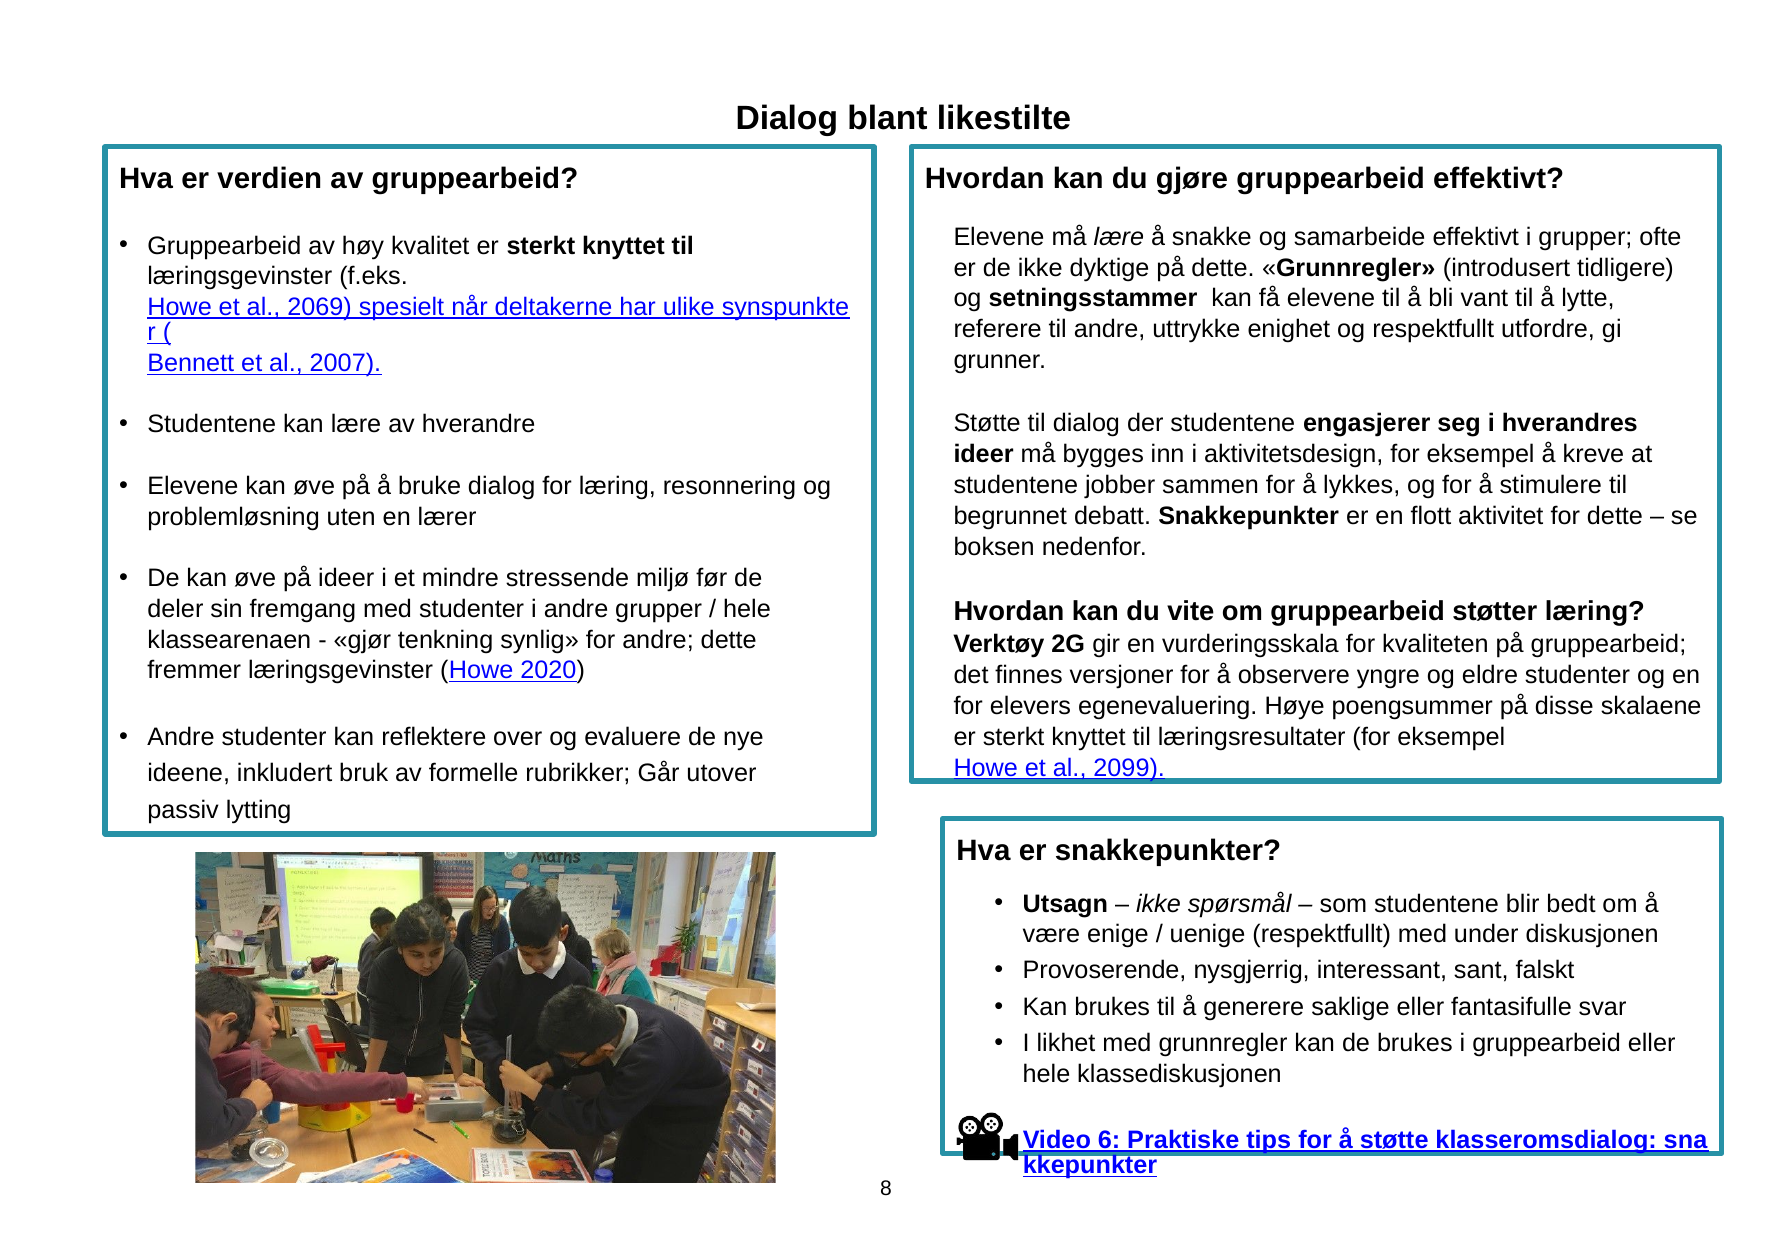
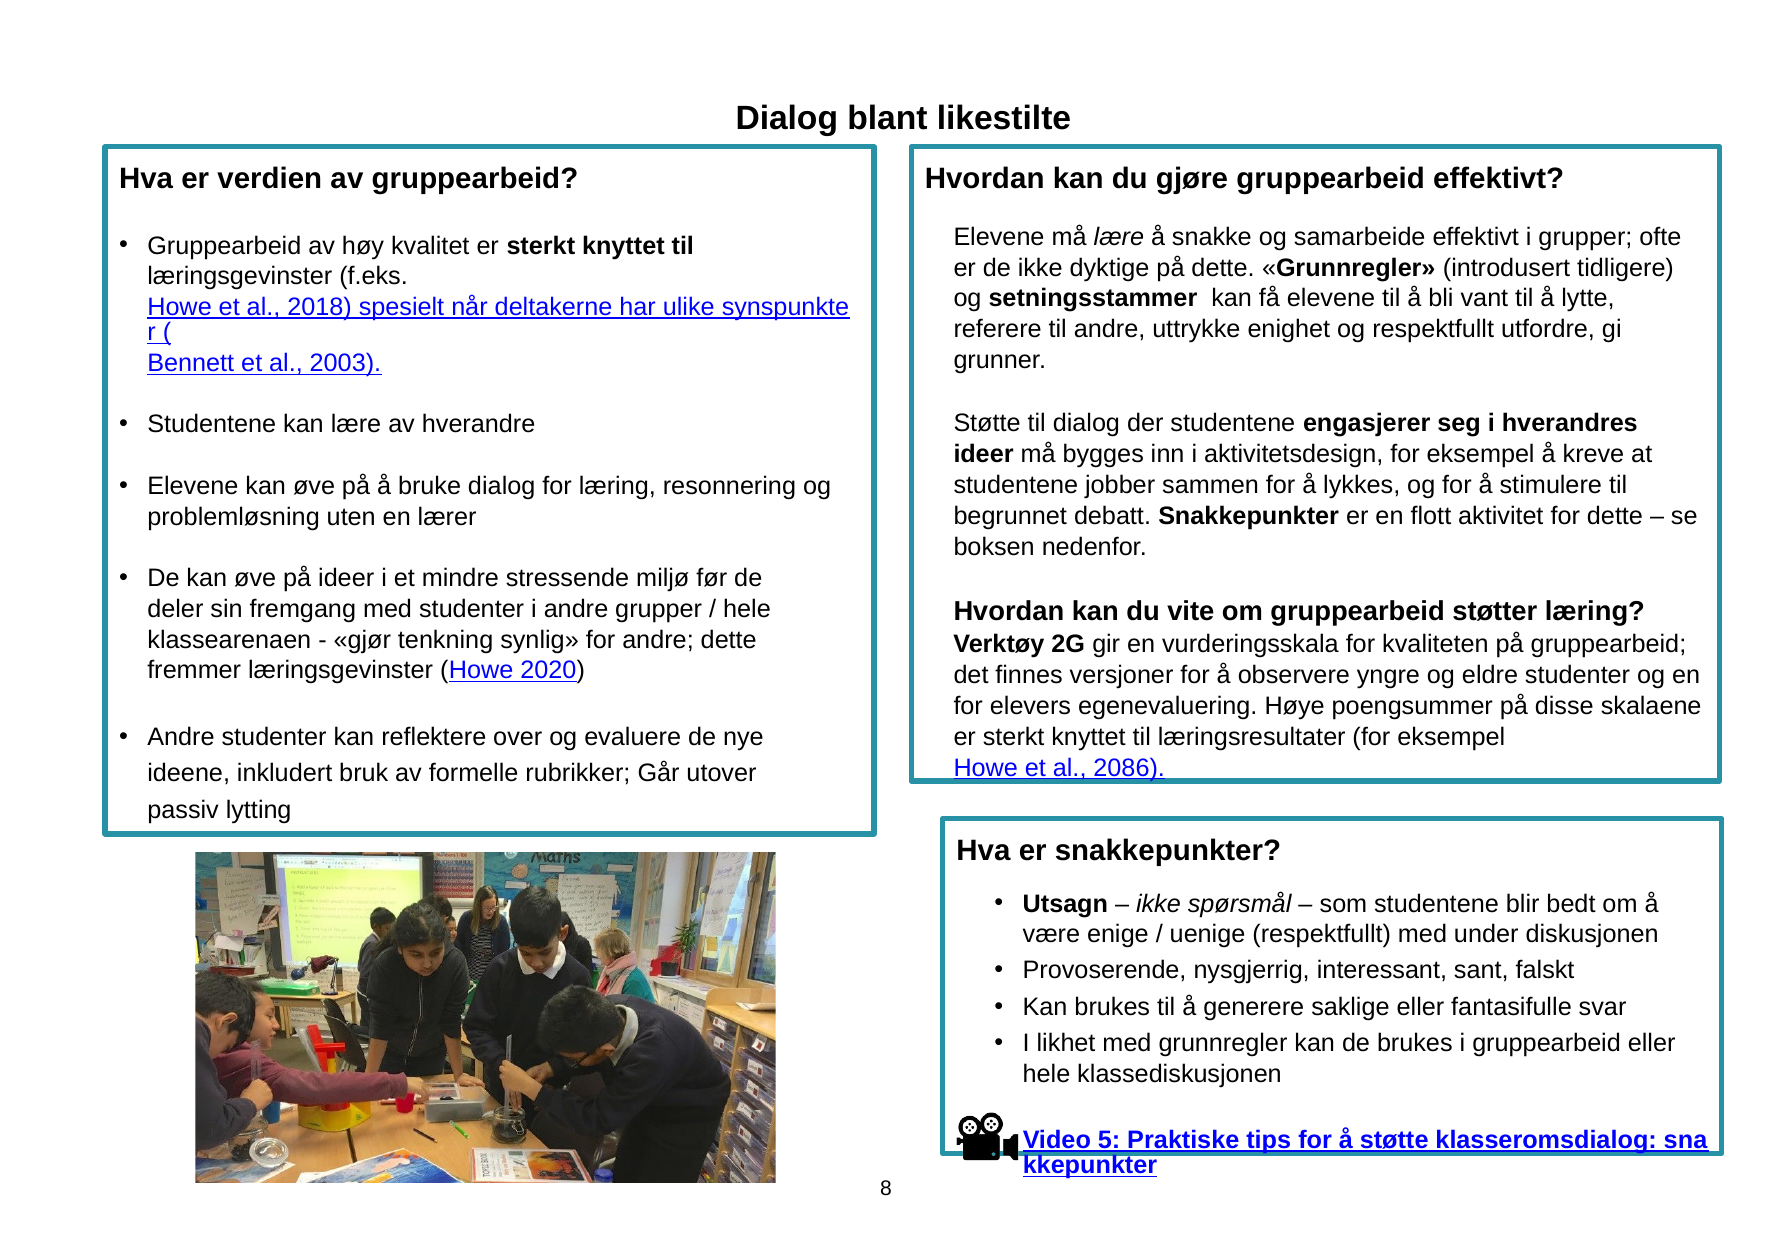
2069: 2069 -> 2018
2007: 2007 -> 2003
2099: 2099 -> 2086
6: 6 -> 5
